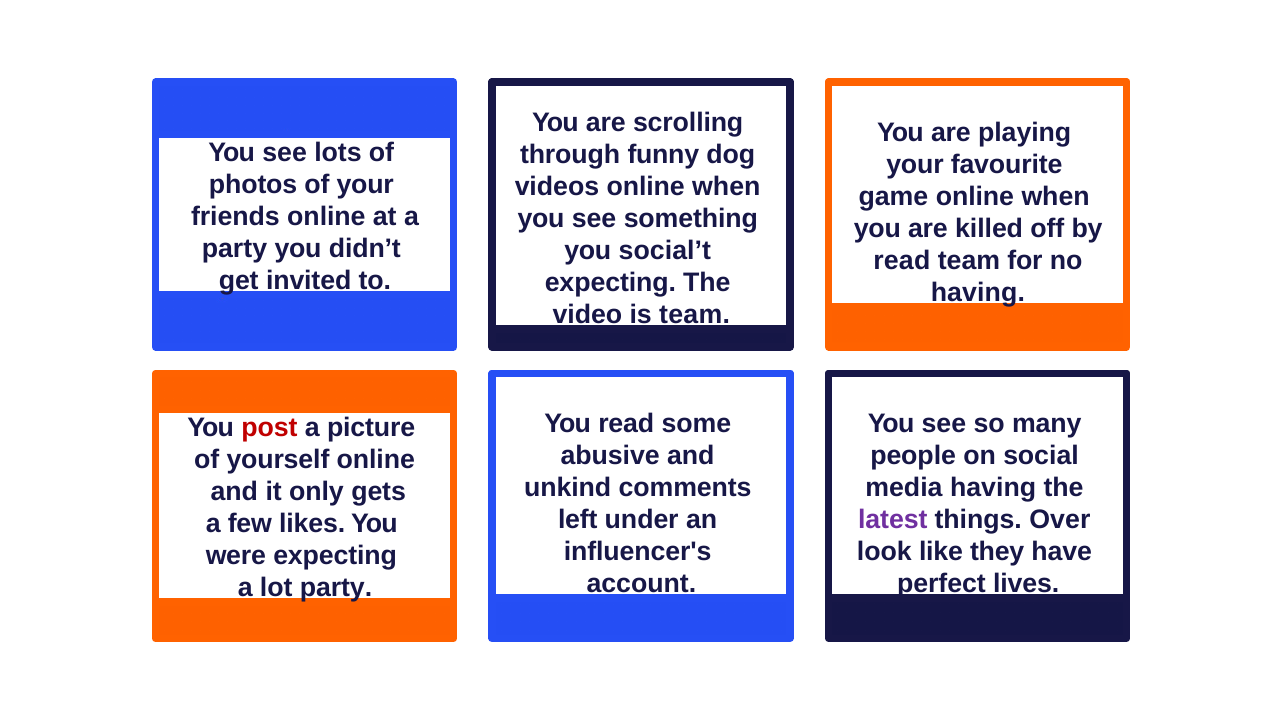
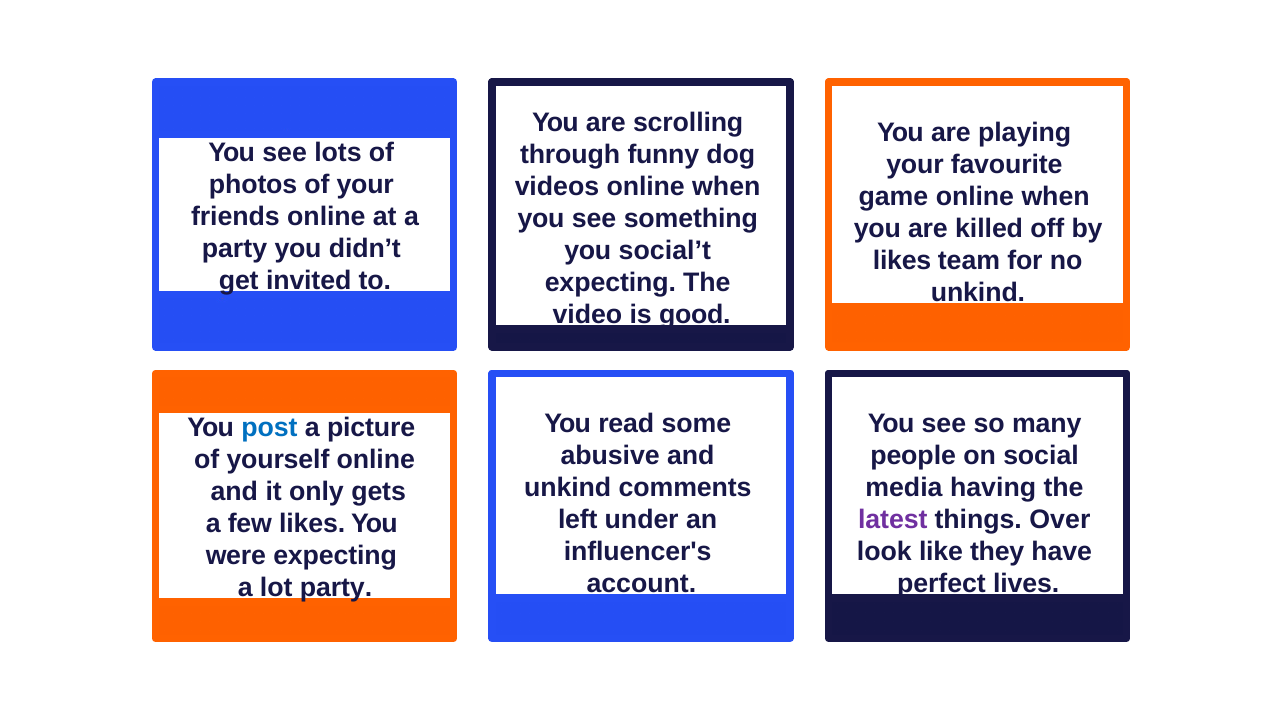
read at (902, 261): read -> likes
having at (978, 293): having -> unkind
is team: team -> good
post colour: red -> blue
